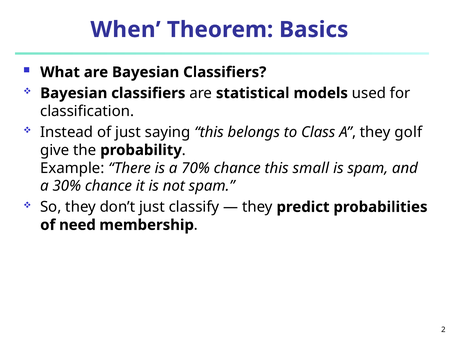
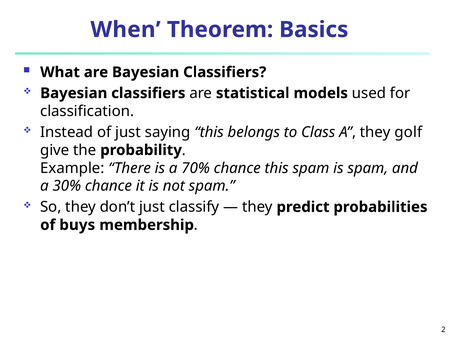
this small: small -> spam
need: need -> buys
